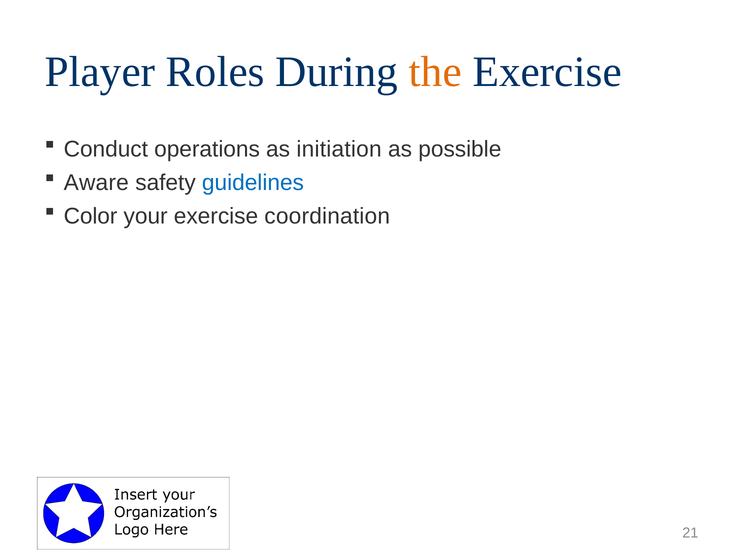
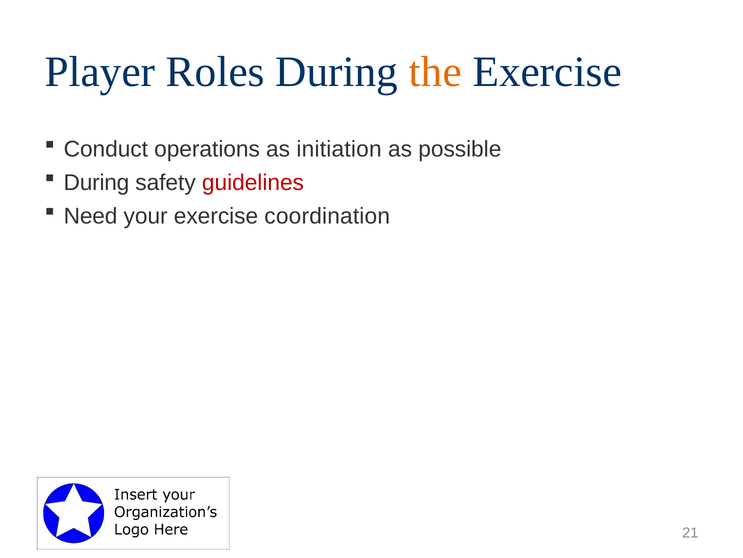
Aware at (96, 182): Aware -> During
guidelines colour: blue -> red
Color: Color -> Need
